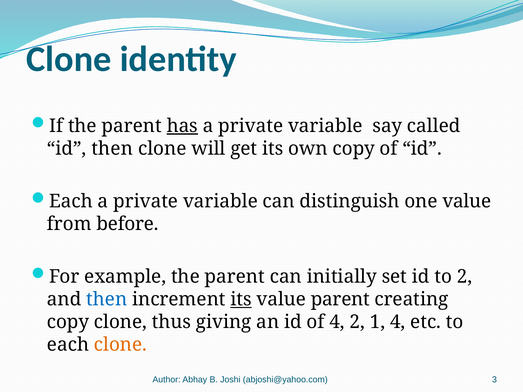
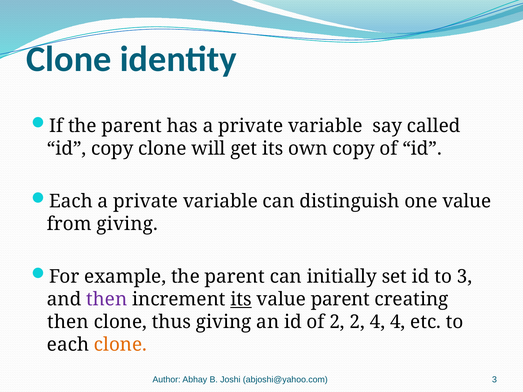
has underline: present -> none
id then: then -> copy
from before: before -> giving
to 2: 2 -> 3
then at (107, 300) colour: blue -> purple
copy at (68, 322): copy -> then
of 4: 4 -> 2
2 1: 1 -> 4
